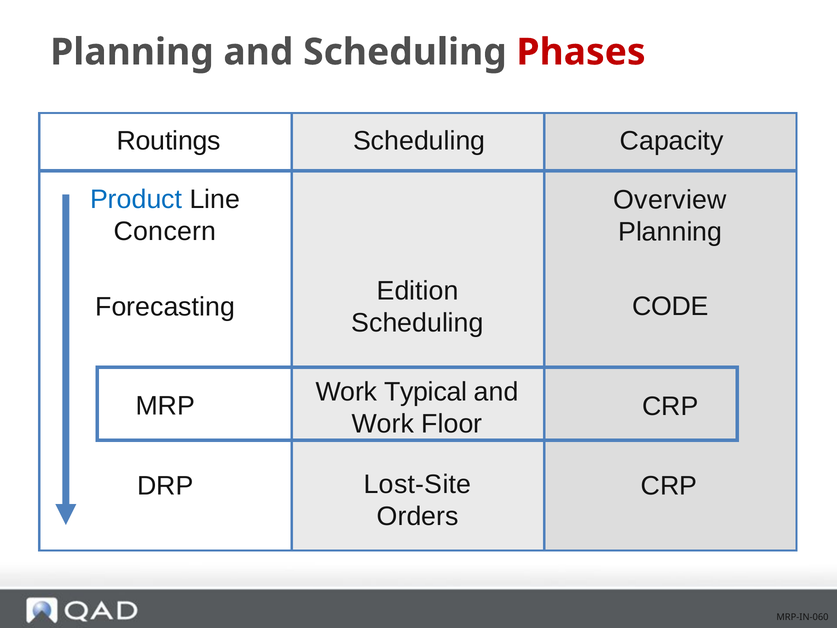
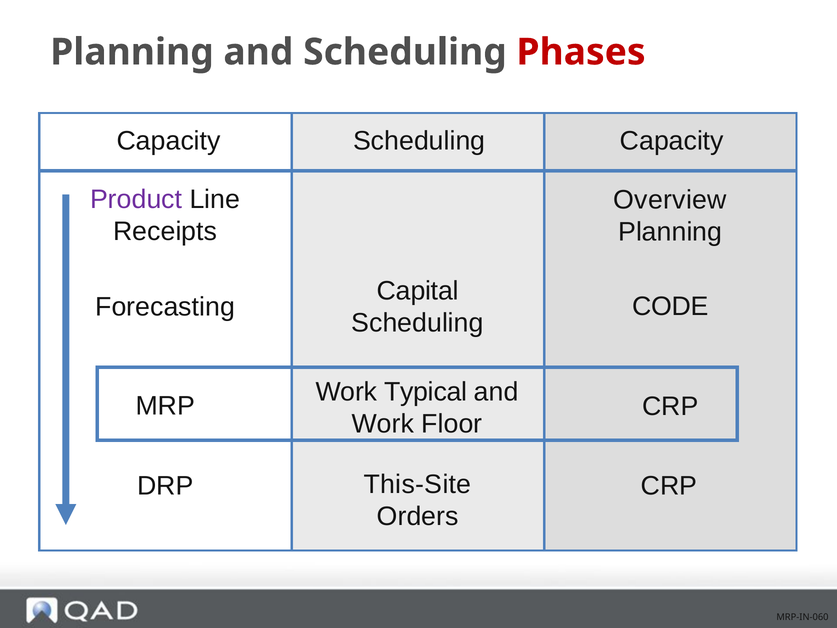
Routings at (169, 141): Routings -> Capacity
Product colour: blue -> purple
Concern: Concern -> Receipts
Edition: Edition -> Capital
Lost-Site: Lost-Site -> This-Site
